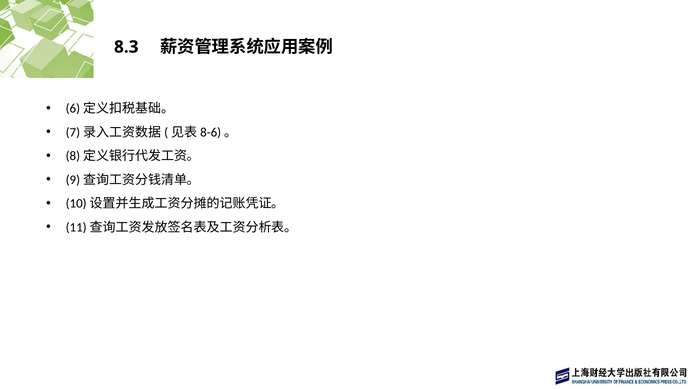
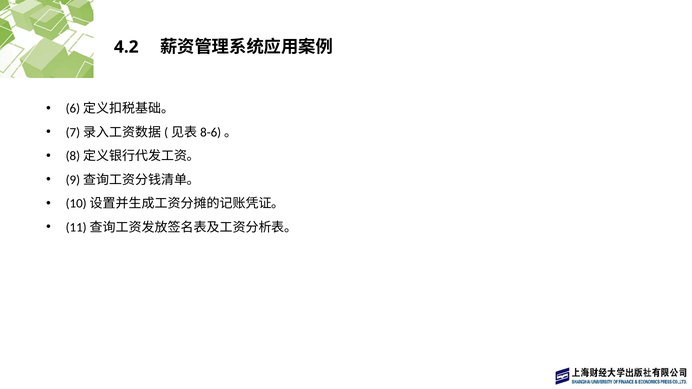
8.3: 8.3 -> 4.2
